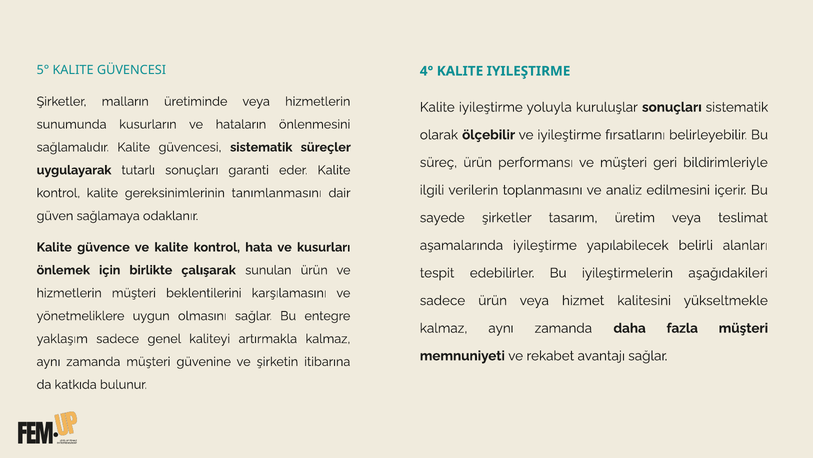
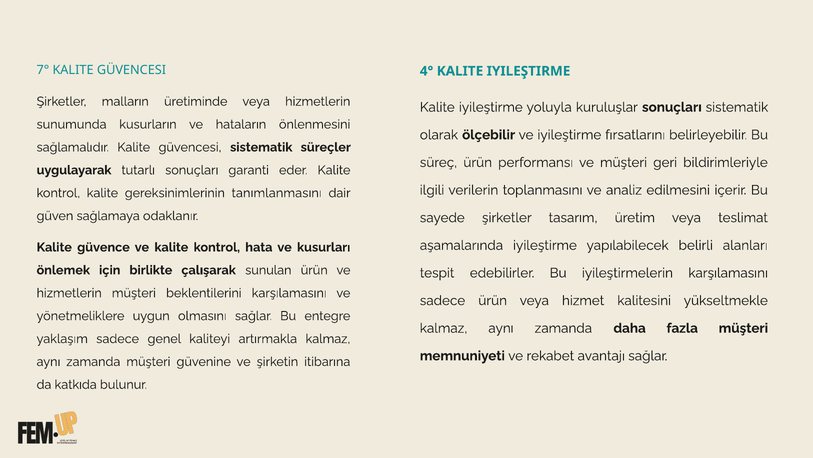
5°: 5° -> 7°
iyileştirmelerin aşağıdakileri: aşağıdakileri -> karşılamasını
